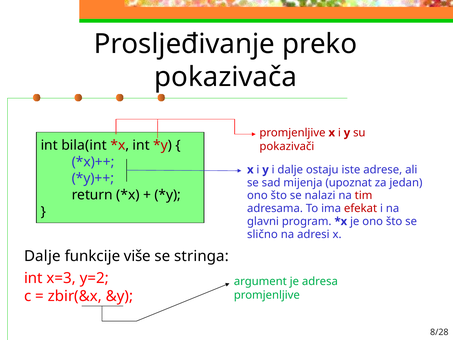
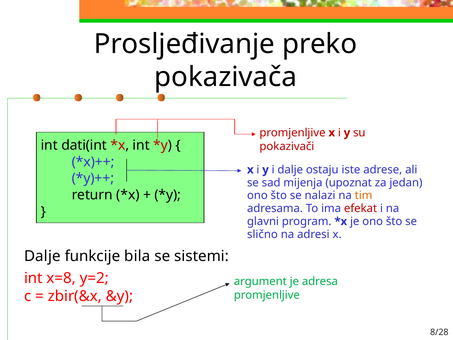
bila(int: bila(int -> dati(int
tim colour: red -> orange
više: više -> bila
stringa: stringa -> sistemi
x=3: x=3 -> x=8
